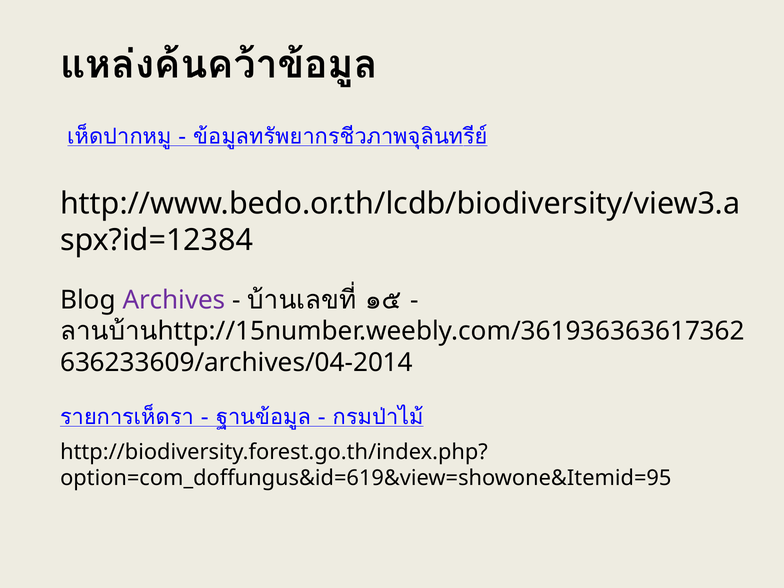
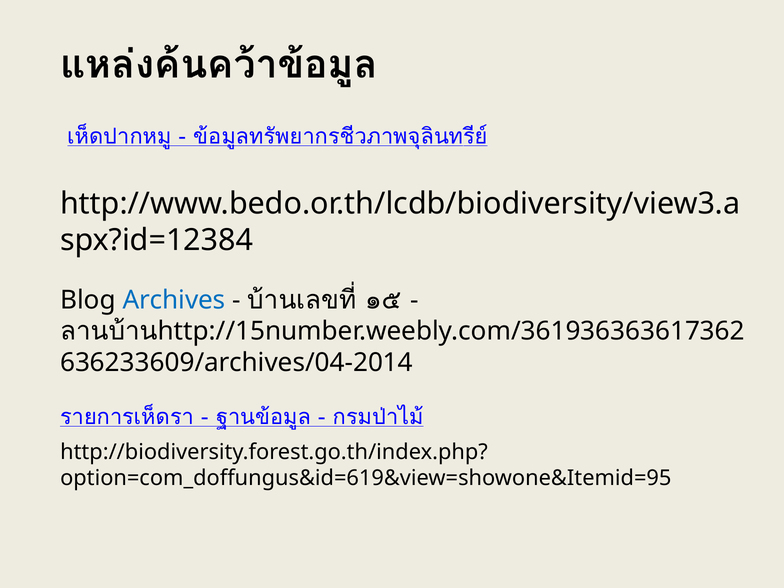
Archives colour: purple -> blue
